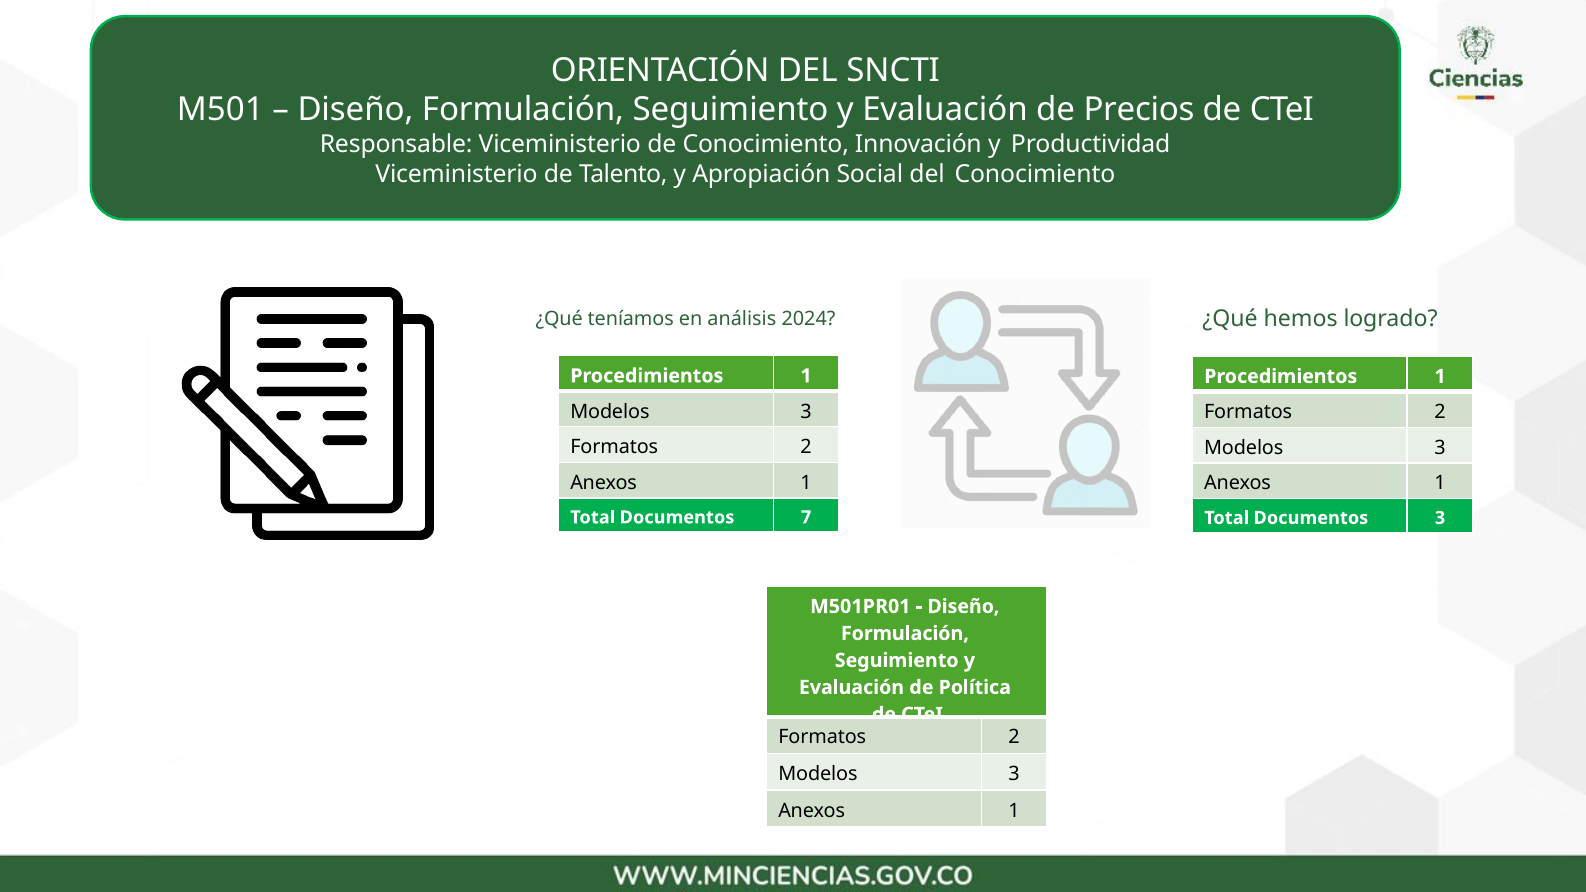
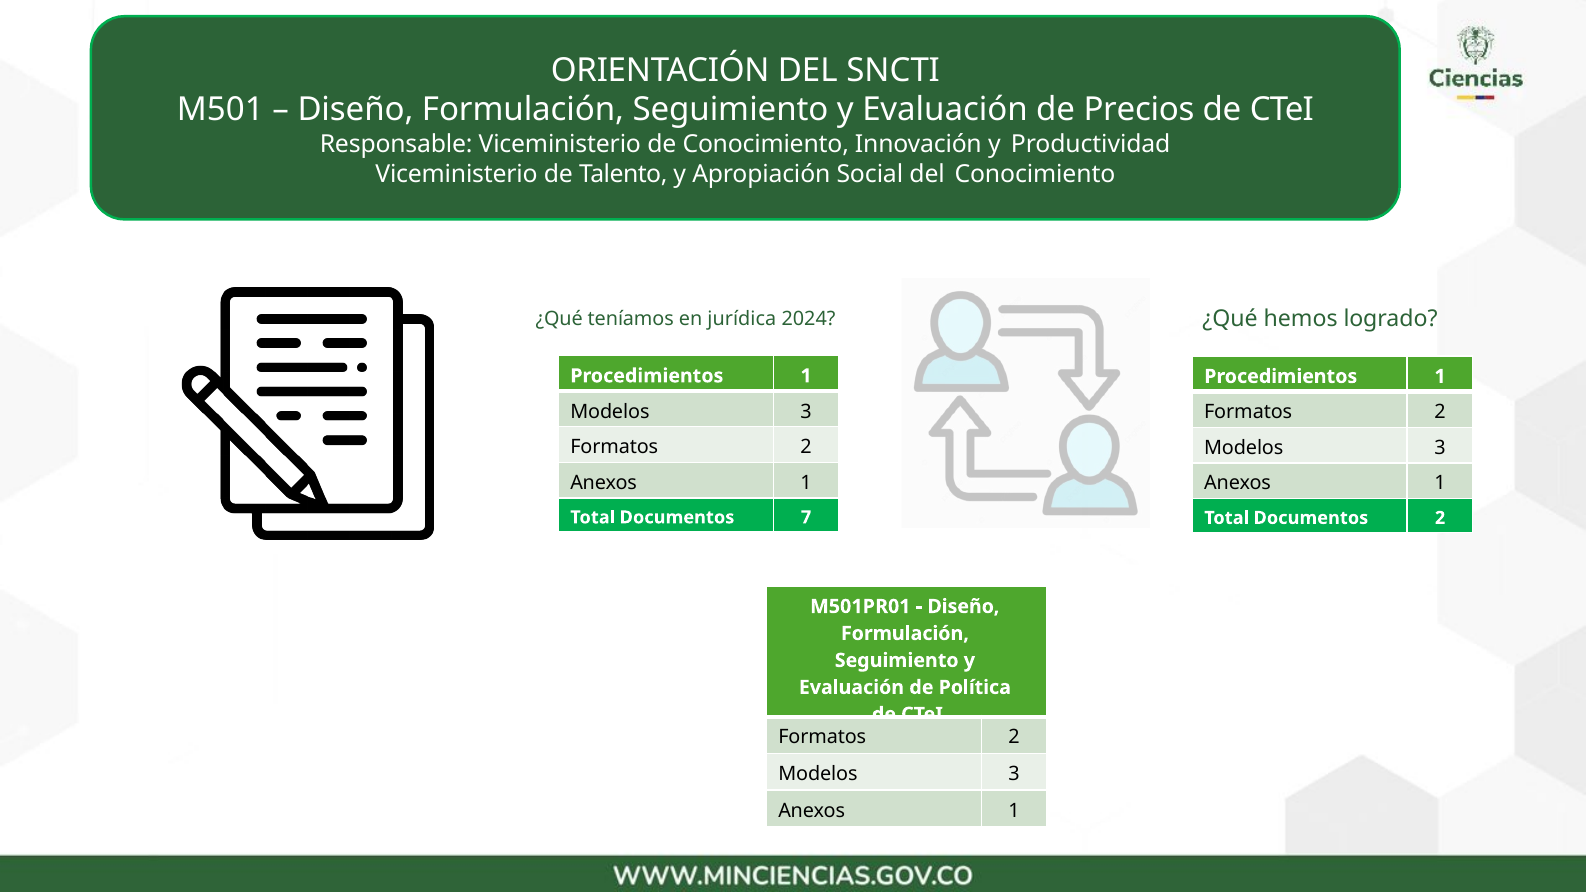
análisis: análisis -> jurídica
Documentos 3: 3 -> 2
